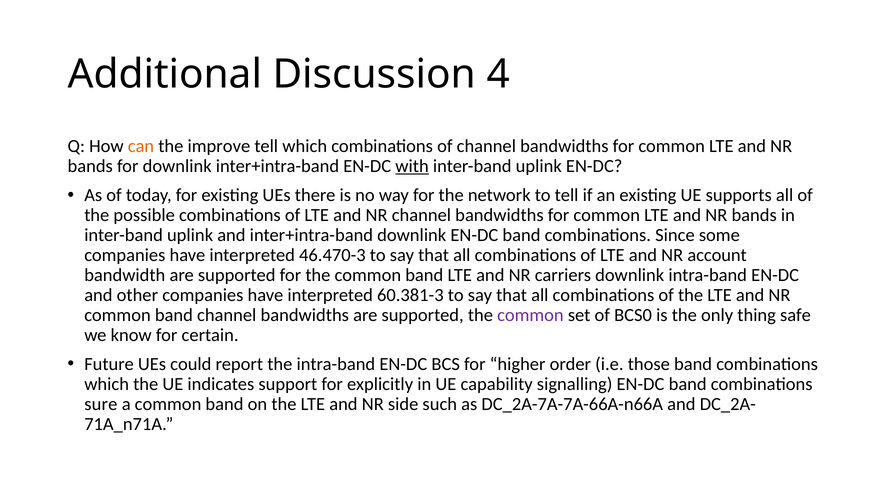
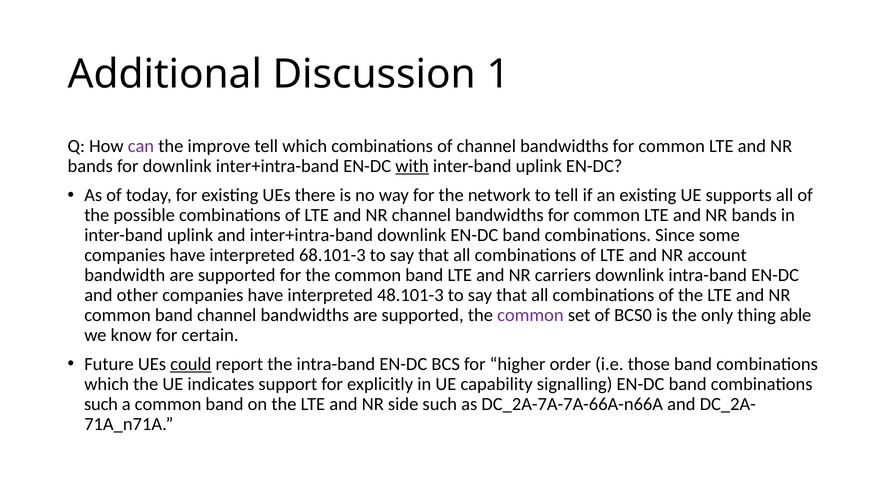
4: 4 -> 1
can colour: orange -> purple
46.470-3: 46.470-3 -> 68.101-3
60.381-3: 60.381-3 -> 48.101-3
safe: safe -> able
could underline: none -> present
sure at (101, 404): sure -> such
